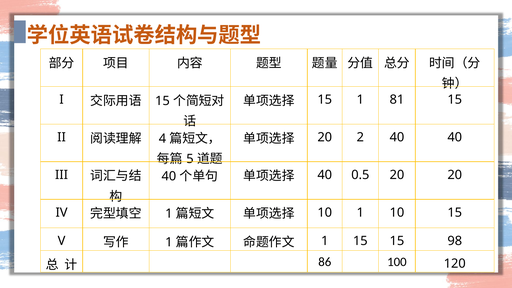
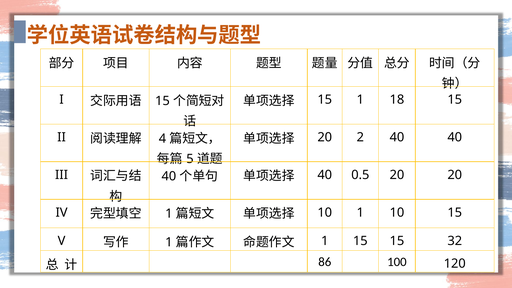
81: 81 -> 18
98: 98 -> 32
